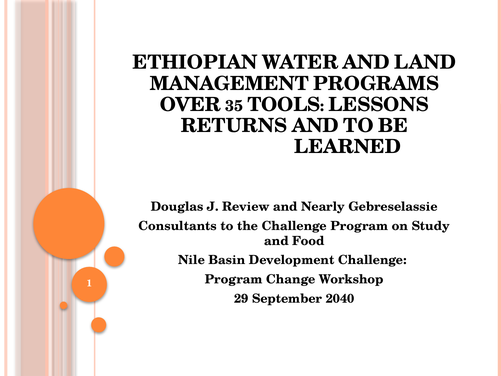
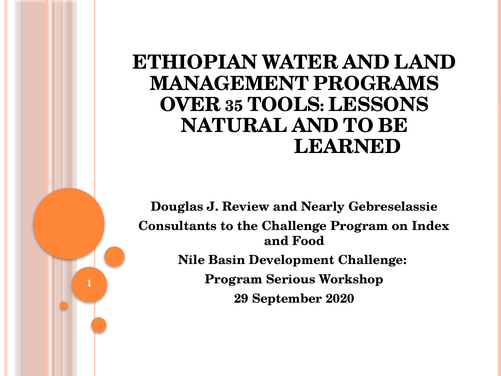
RETURNS: RETURNS -> NATURAL
Study: Study -> Index
Change: Change -> Serious
2040: 2040 -> 2020
